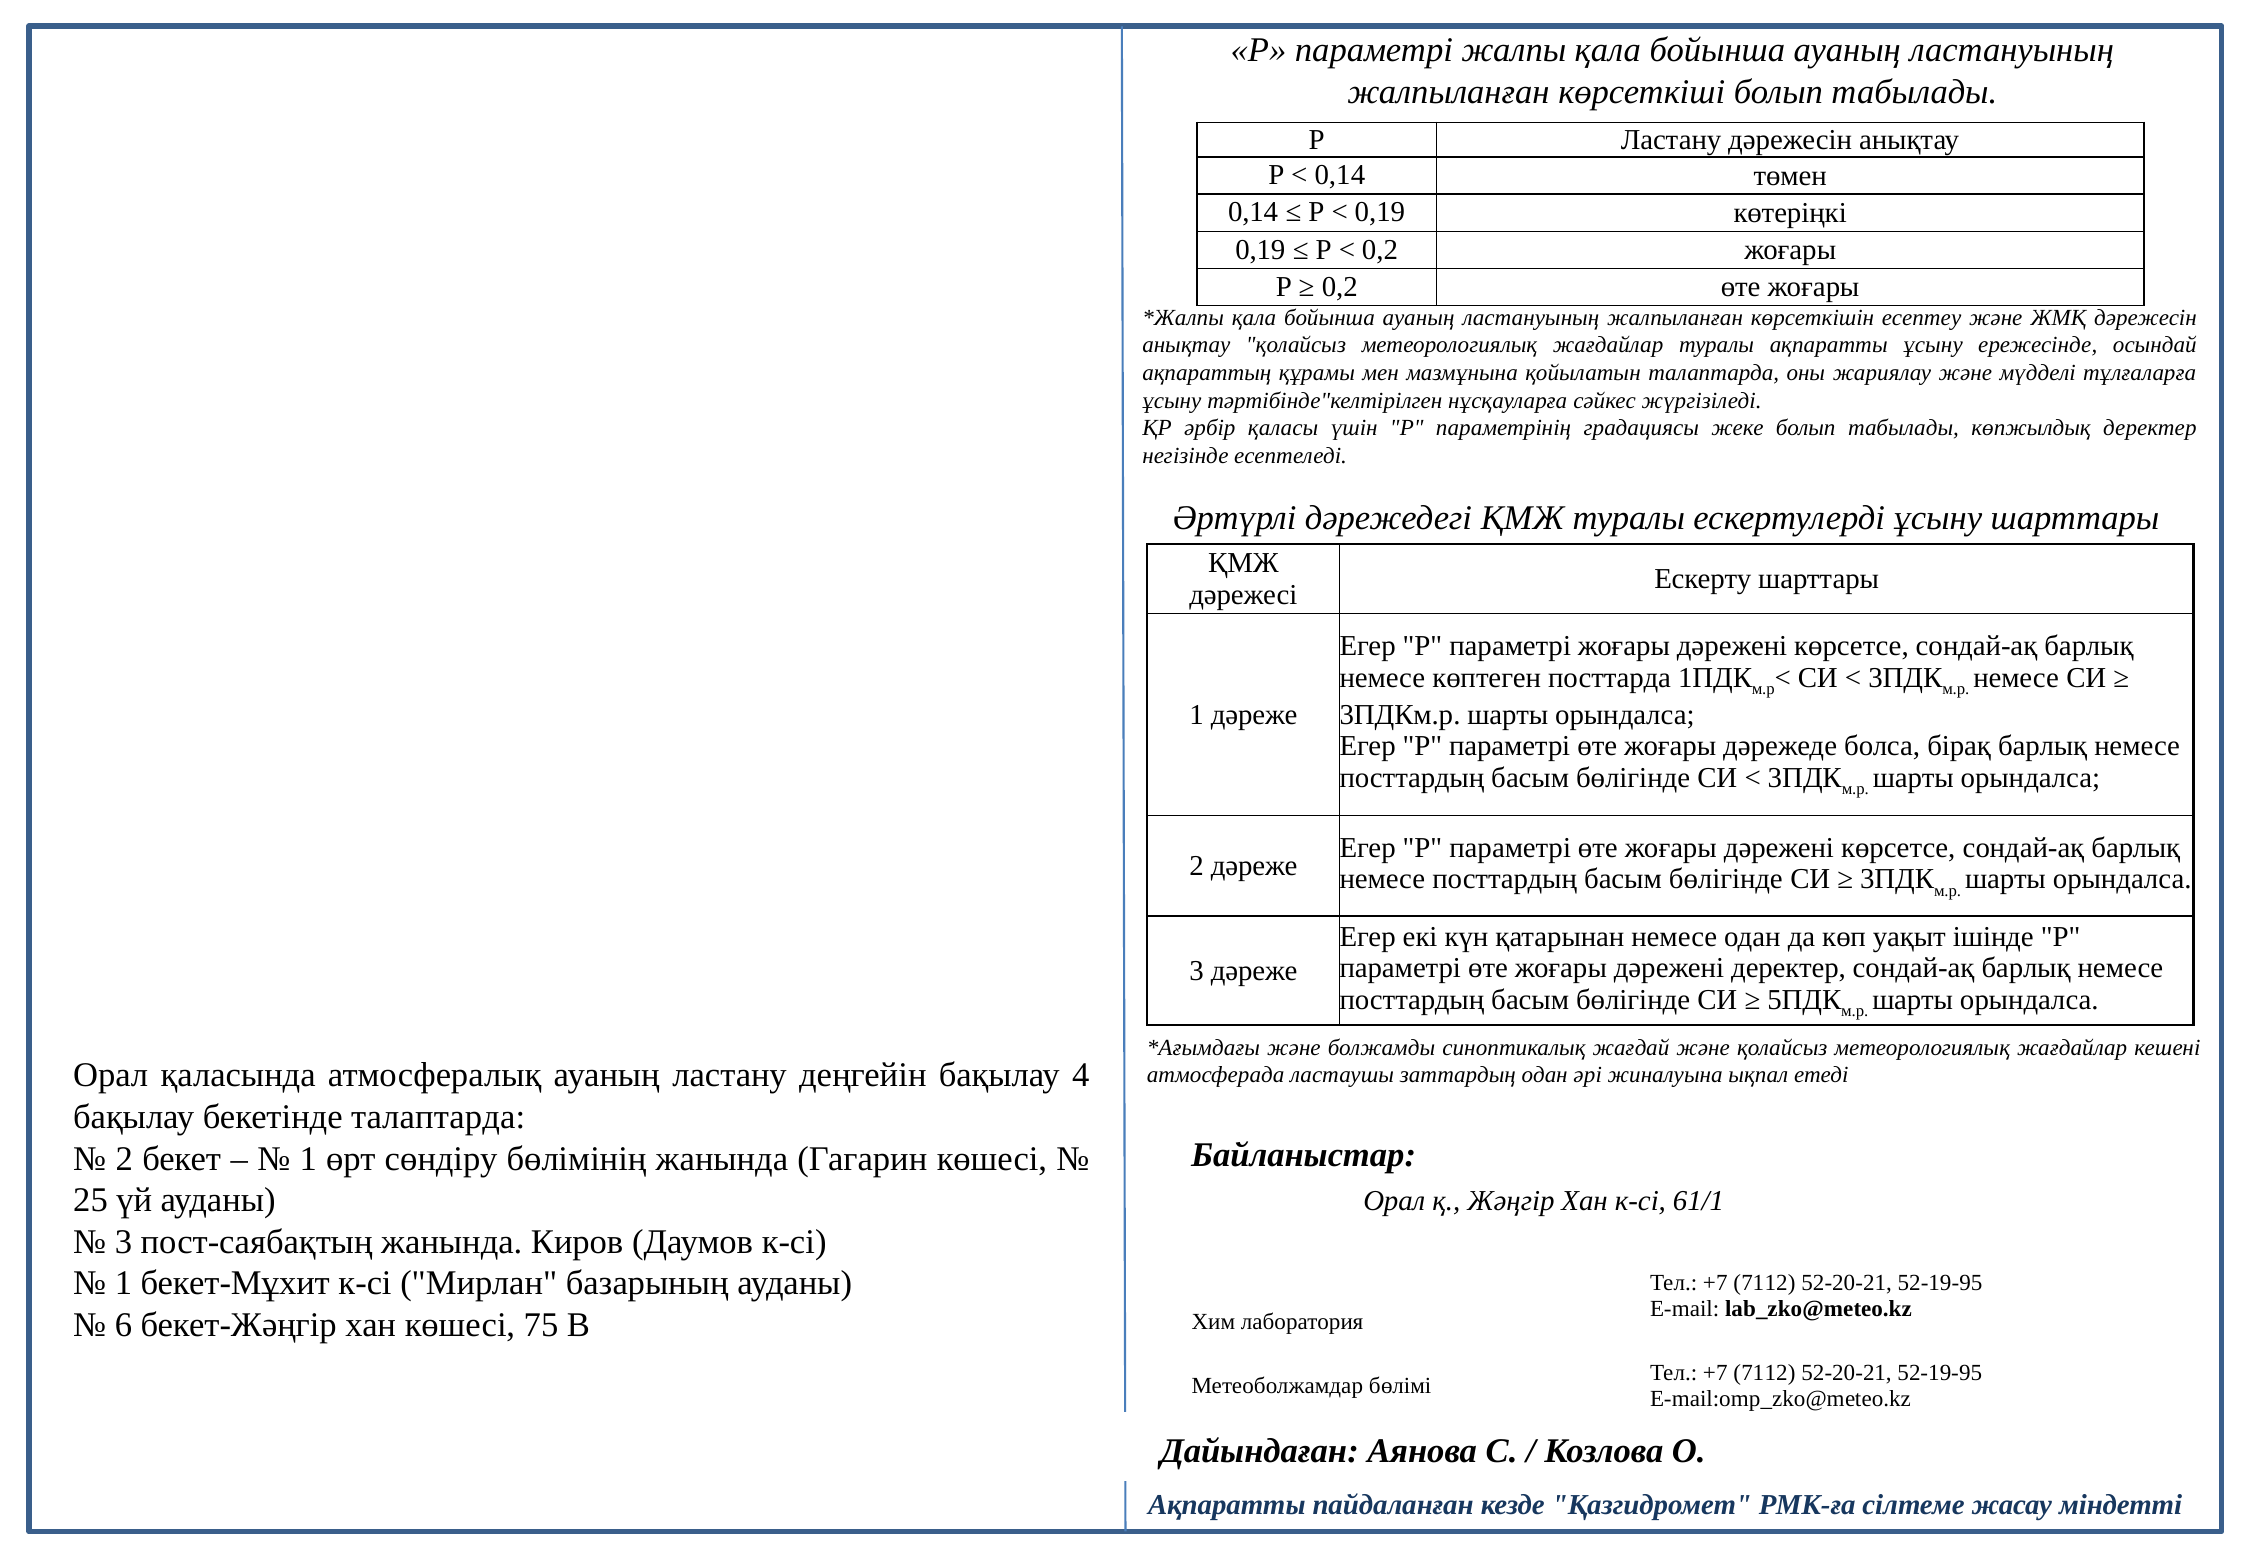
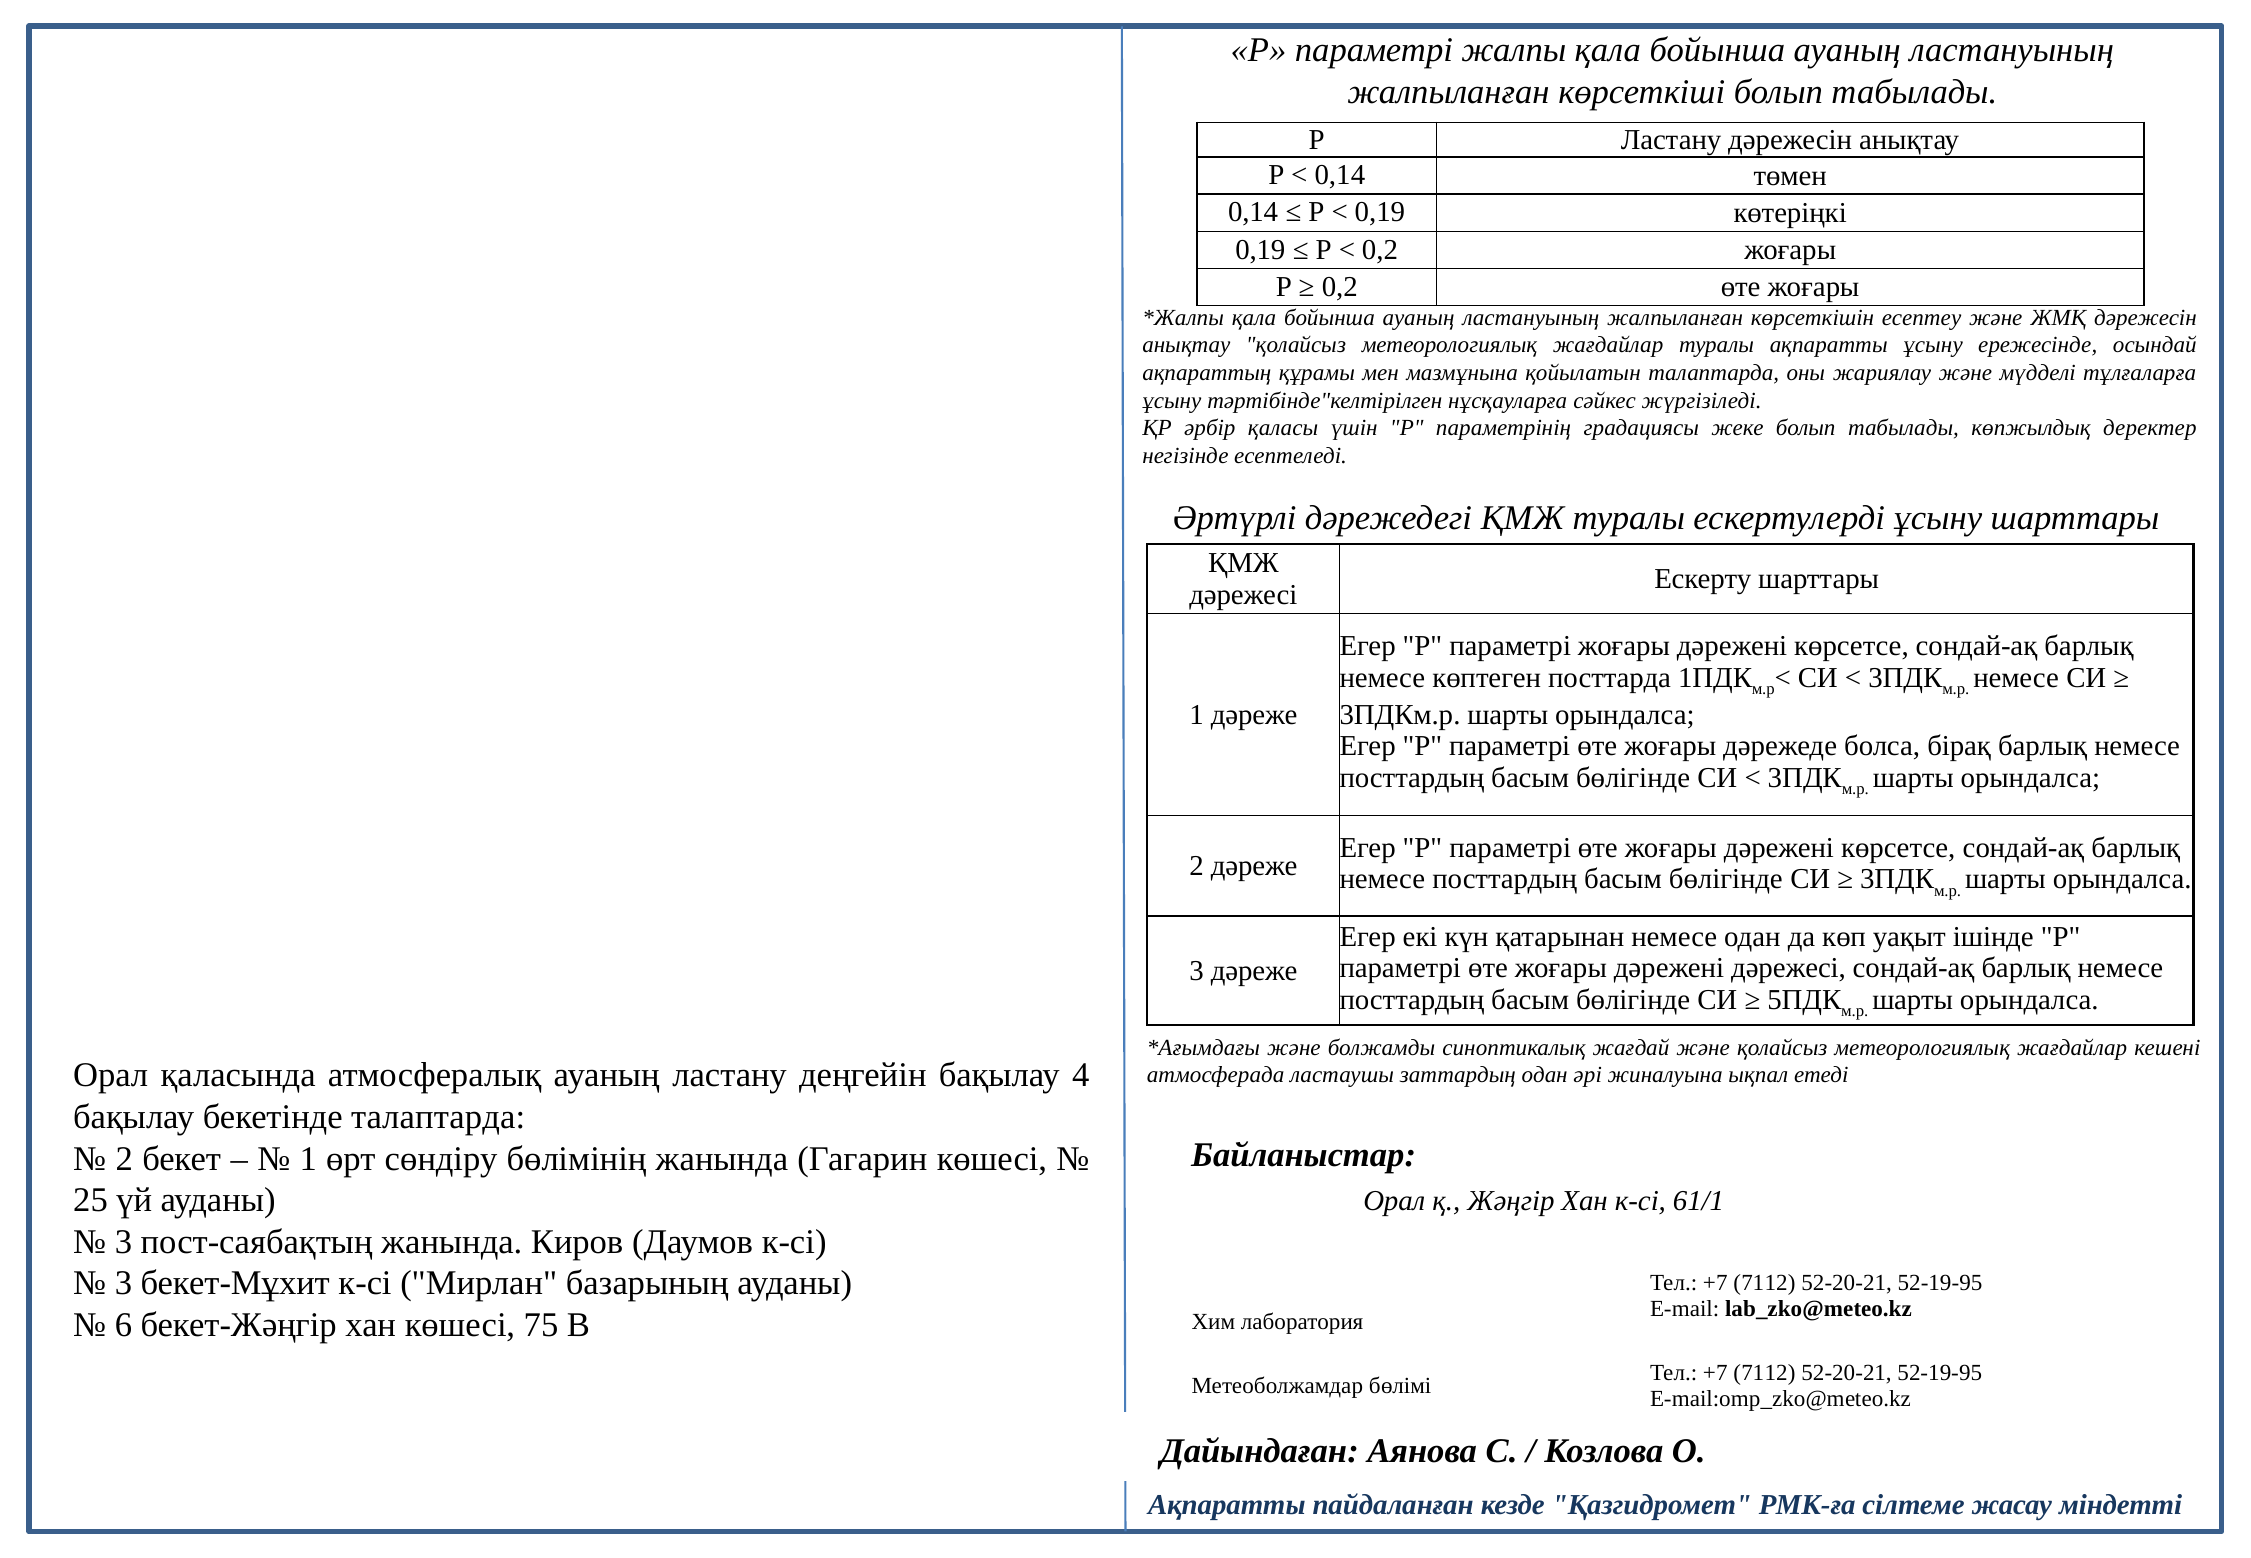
дәрежені деректер: деректер -> дәрежесі
1 at (123, 1284): 1 -> 3
